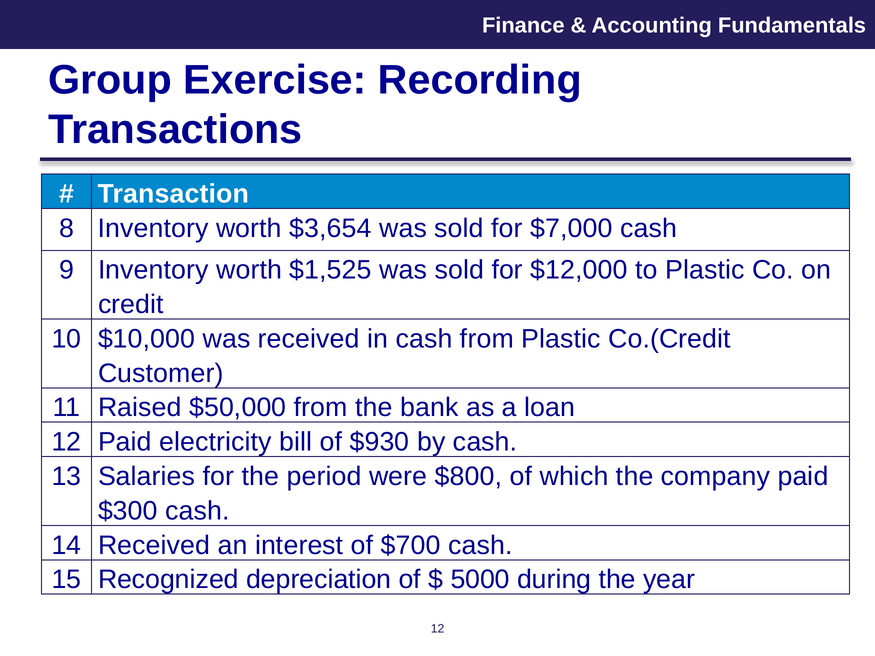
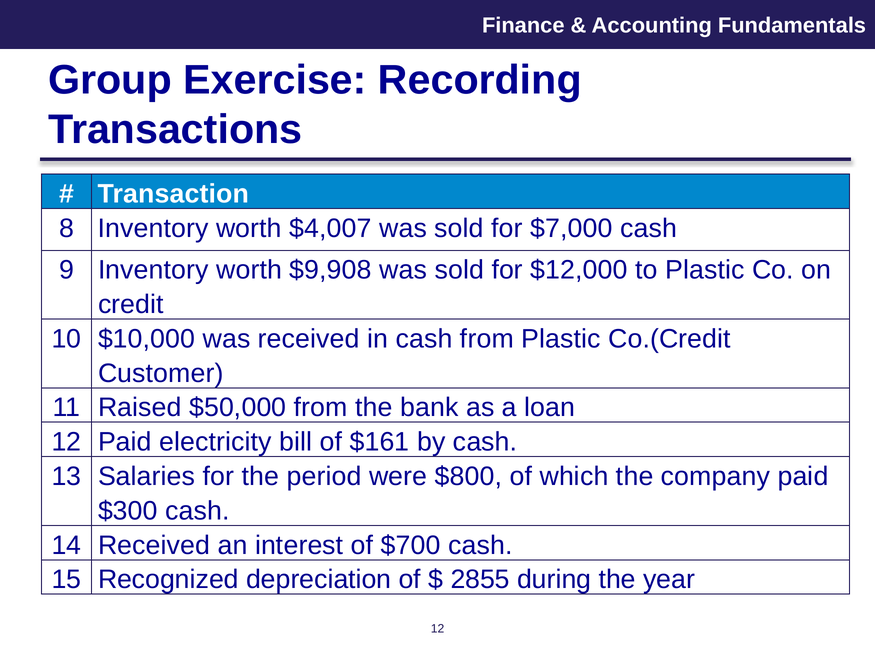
$3,654: $3,654 -> $4,007
$1,525: $1,525 -> $9,908
$930: $930 -> $161
5000: 5000 -> 2855
